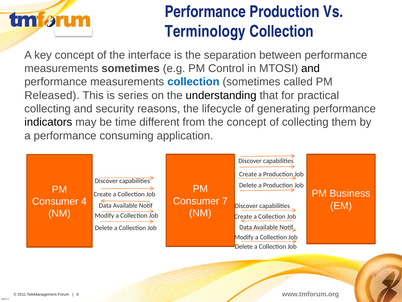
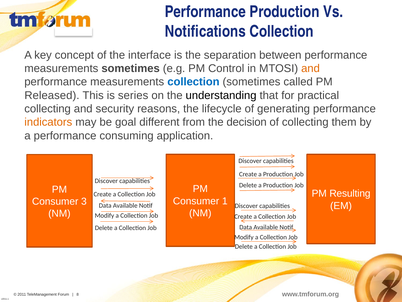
Terminology: Terminology -> Notifications
and at (311, 68) colour: black -> orange
indicators colour: black -> orange
time: time -> goal
the concept: concept -> decision
Business: Business -> Resulting
7: 7 -> 1
4: 4 -> 3
